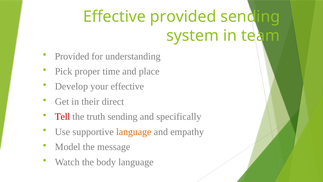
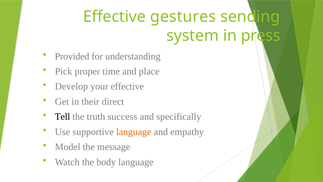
Effective provided: provided -> gestures
team: team -> press
Tell colour: red -> black
truth sending: sending -> success
